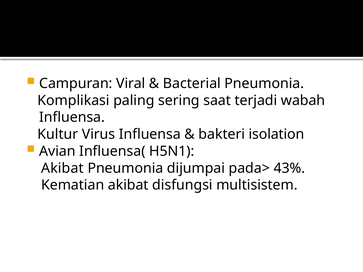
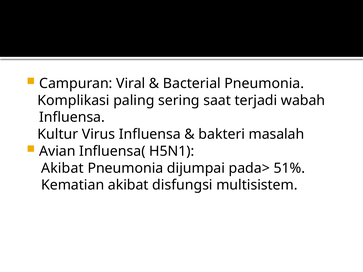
isolation: isolation -> masalah
43%: 43% -> 51%
